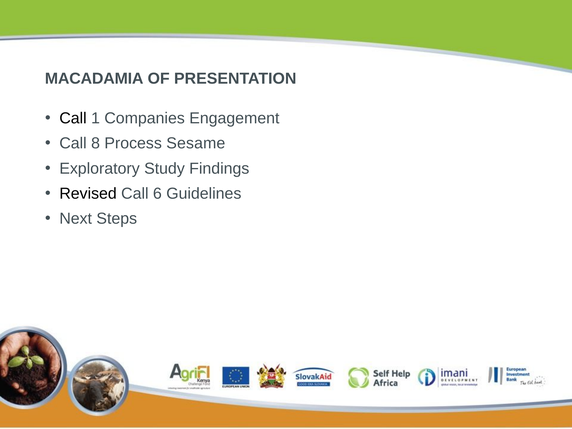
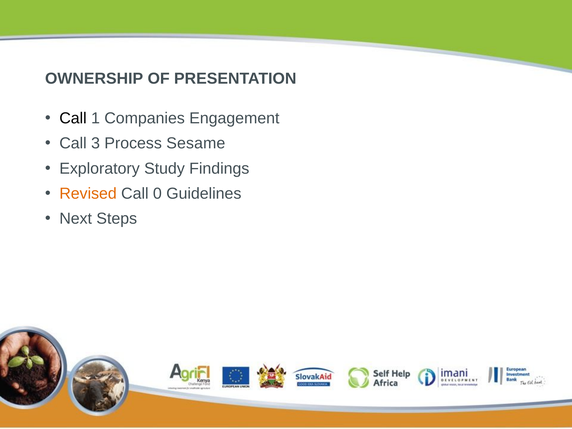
MACADAMIA: MACADAMIA -> OWNERSHIP
8: 8 -> 3
Revised colour: black -> orange
6: 6 -> 0
